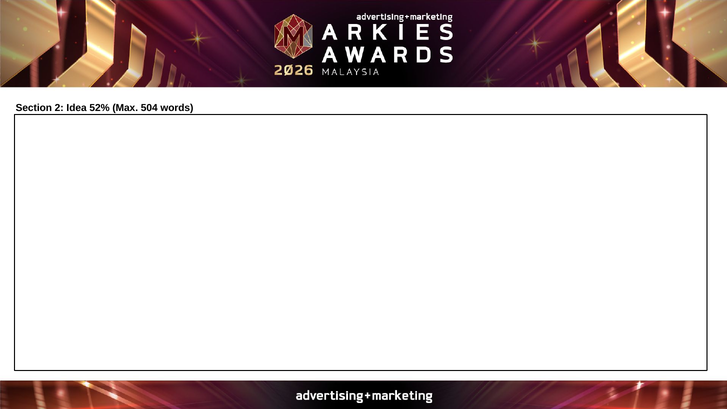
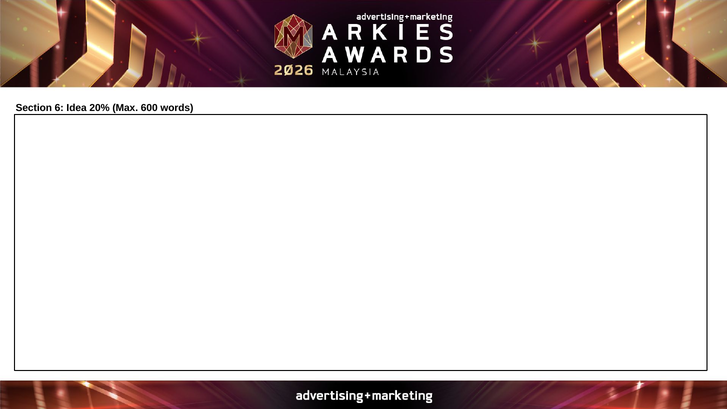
2: 2 -> 6
52%: 52% -> 20%
504: 504 -> 600
